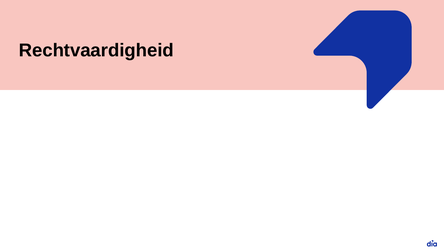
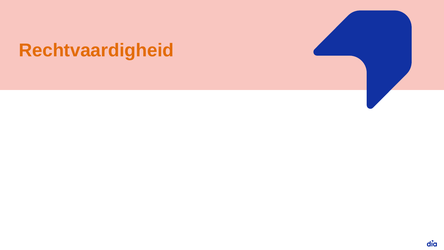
Rechtvaardigheid colour: black -> orange
